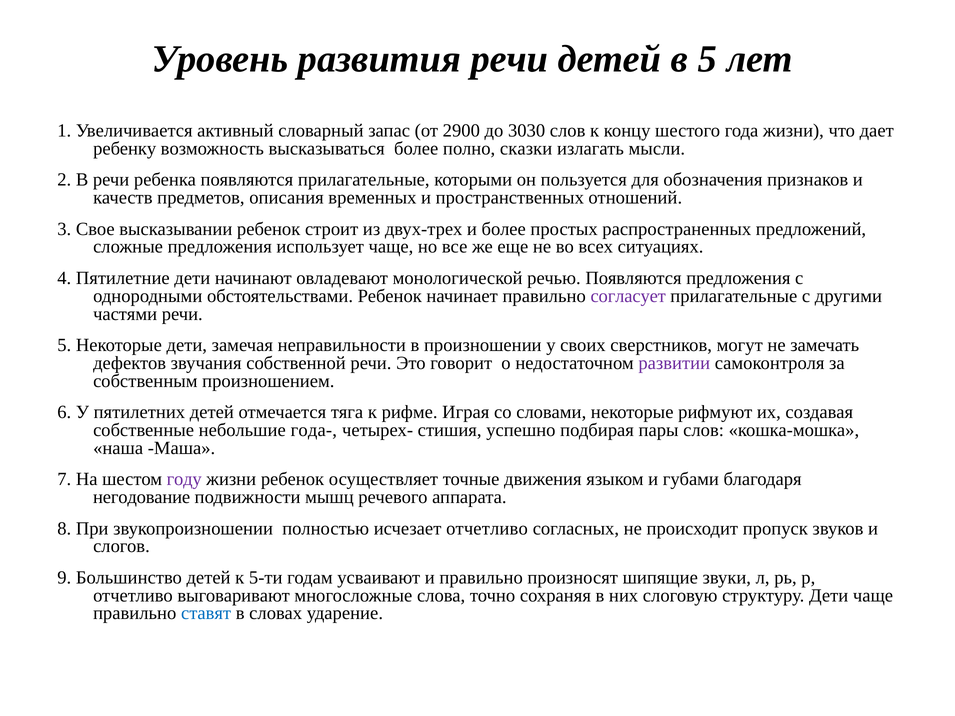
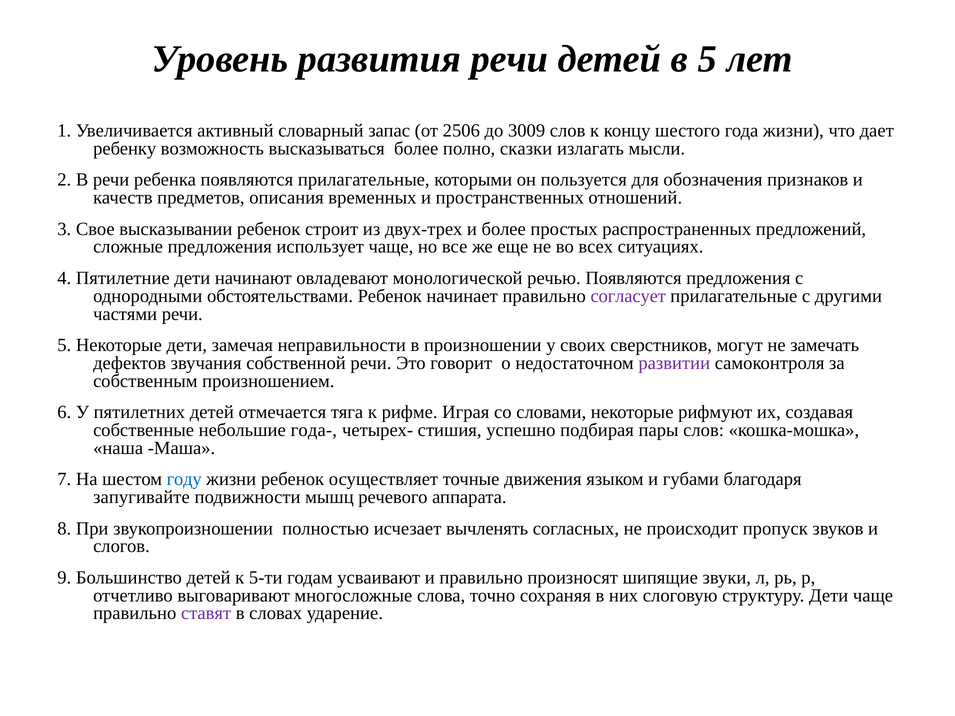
2900: 2900 -> 2506
3030: 3030 -> 3009
году colour: purple -> blue
негодование: негодование -> запугивайте
исчезает отчетливо: отчетливо -> вычленять
ставят colour: blue -> purple
